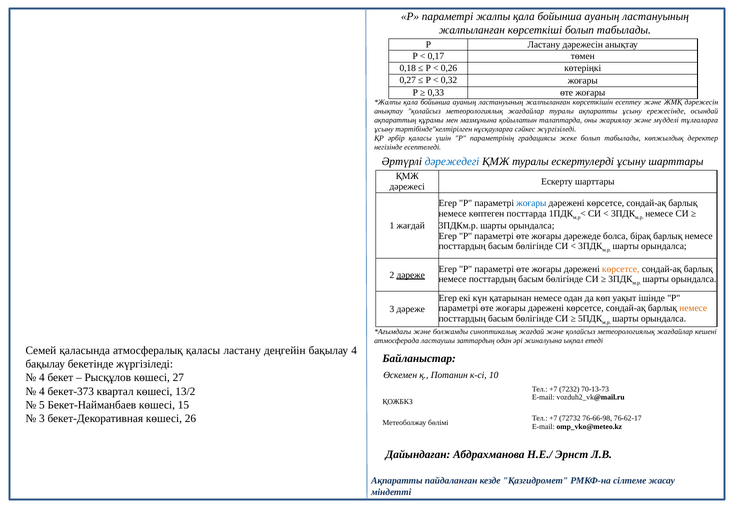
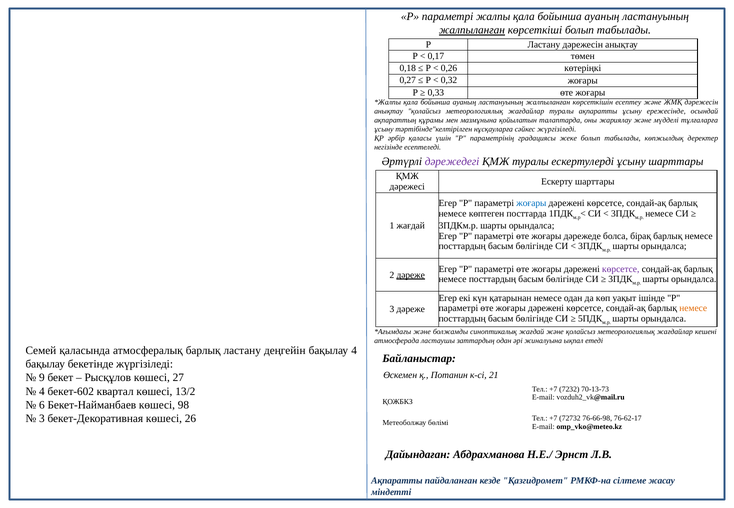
жалпыланған at (472, 30) underline: none -> present
дәрежедегі colour: blue -> purple
көрсетсе at (621, 269) colour: orange -> purple
атмосфералық қаласы: қаласы -> барлық
10: 10 -> 21
4 at (42, 378): 4 -> 9
бекет-373: бекет-373 -> бекет-602
5: 5 -> 6
15: 15 -> 98
